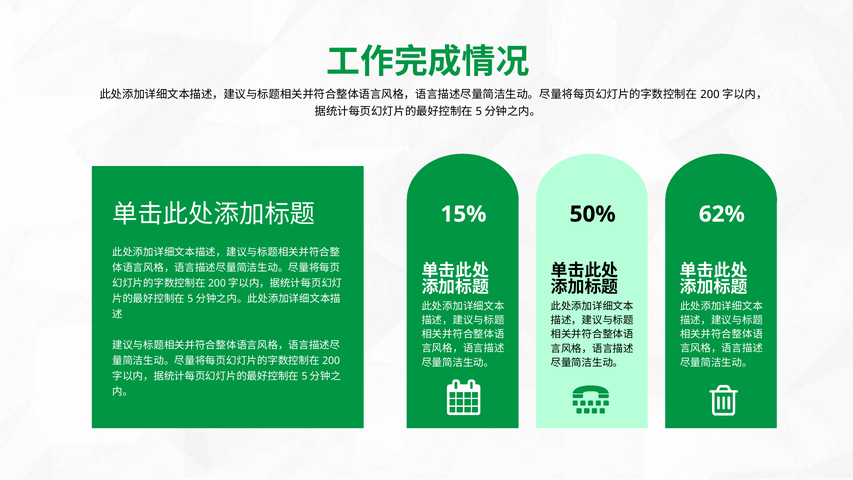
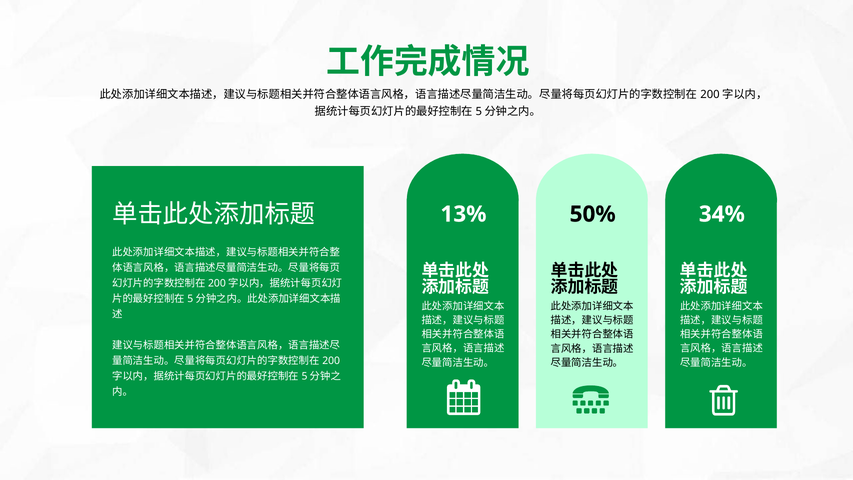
62%: 62% -> 34%
15%: 15% -> 13%
